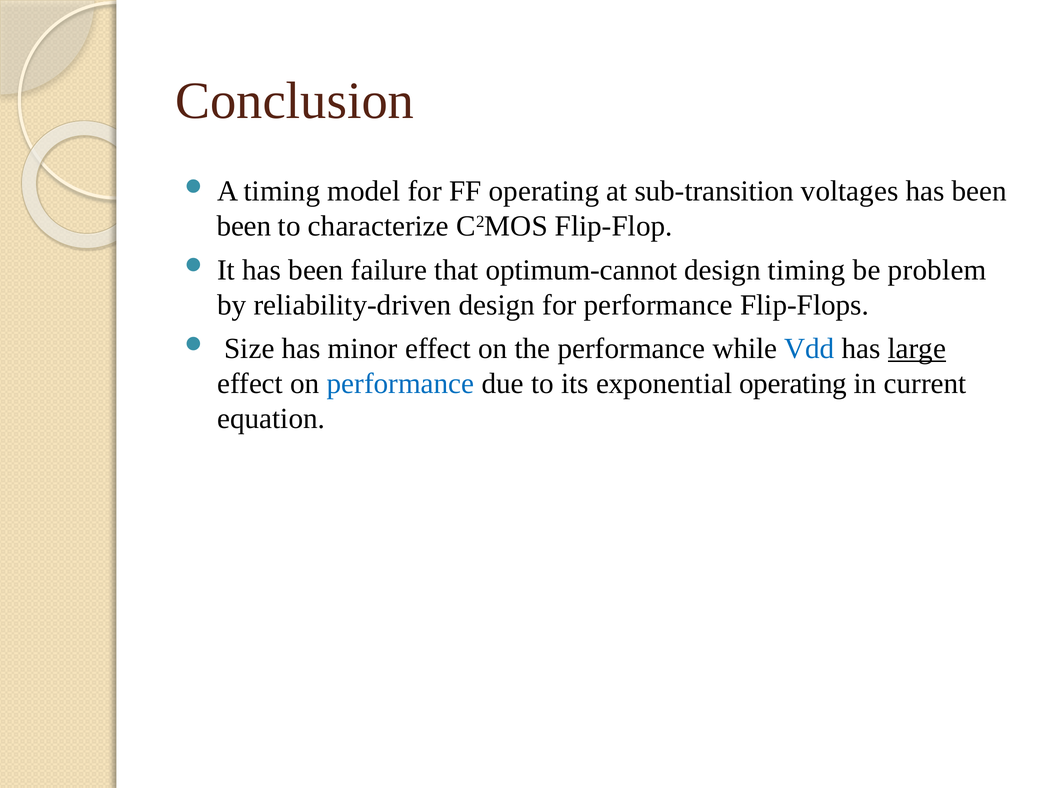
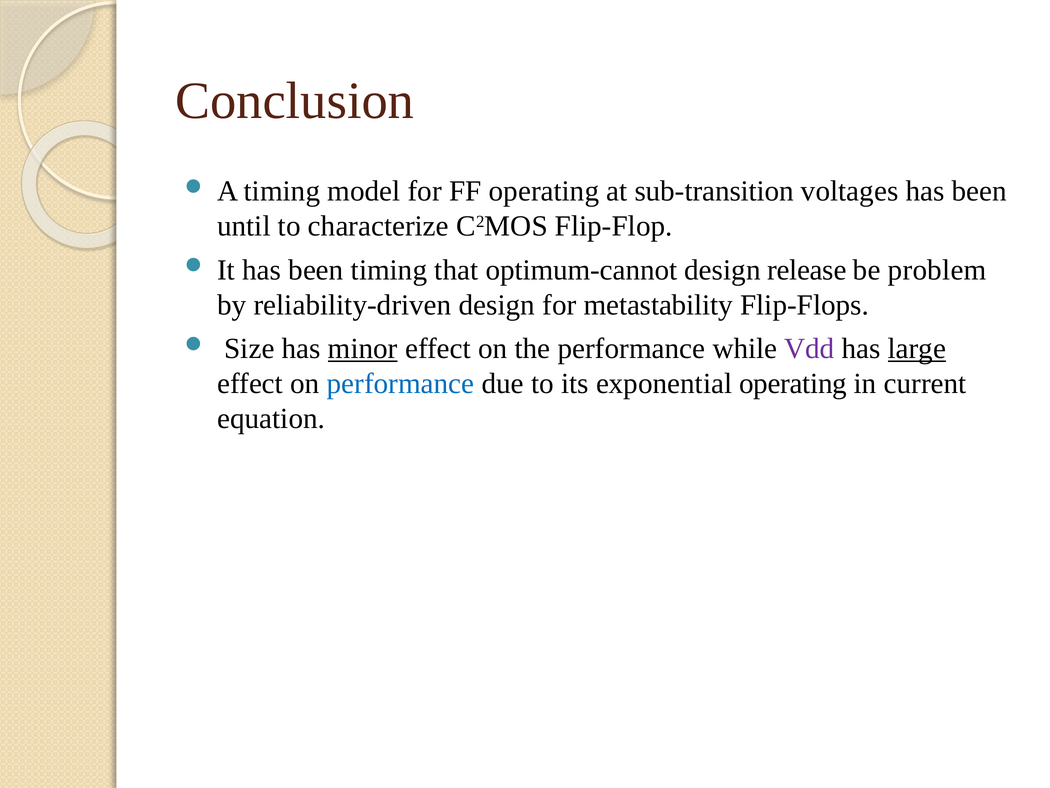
been at (244, 226): been -> until
been failure: failure -> timing
design timing: timing -> release
for performance: performance -> metastability
minor underline: none -> present
Vdd colour: blue -> purple
